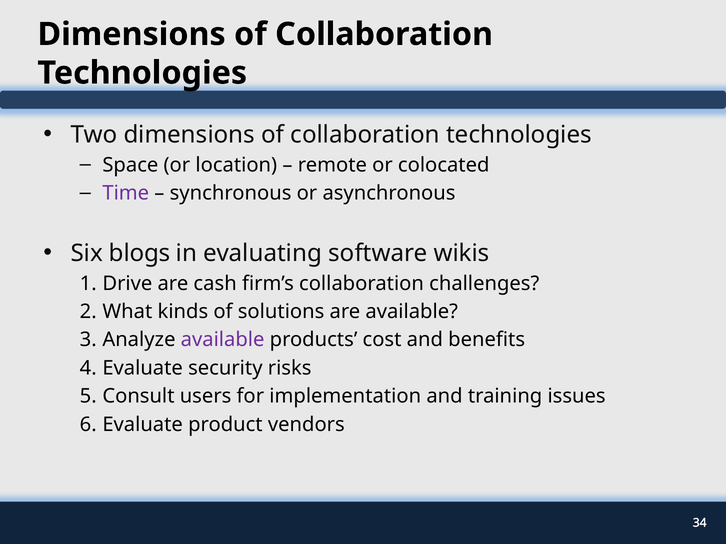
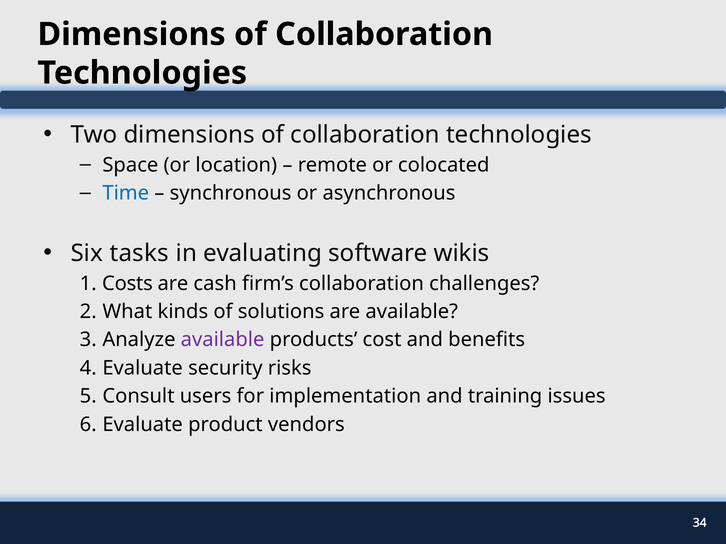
Time colour: purple -> blue
blogs: blogs -> tasks
Drive: Drive -> Costs
